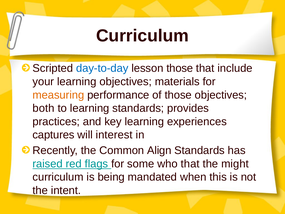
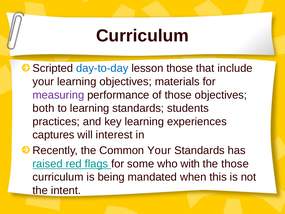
measuring colour: orange -> purple
provides: provides -> students
Common Align: Align -> Your
who that: that -> with
the might: might -> those
